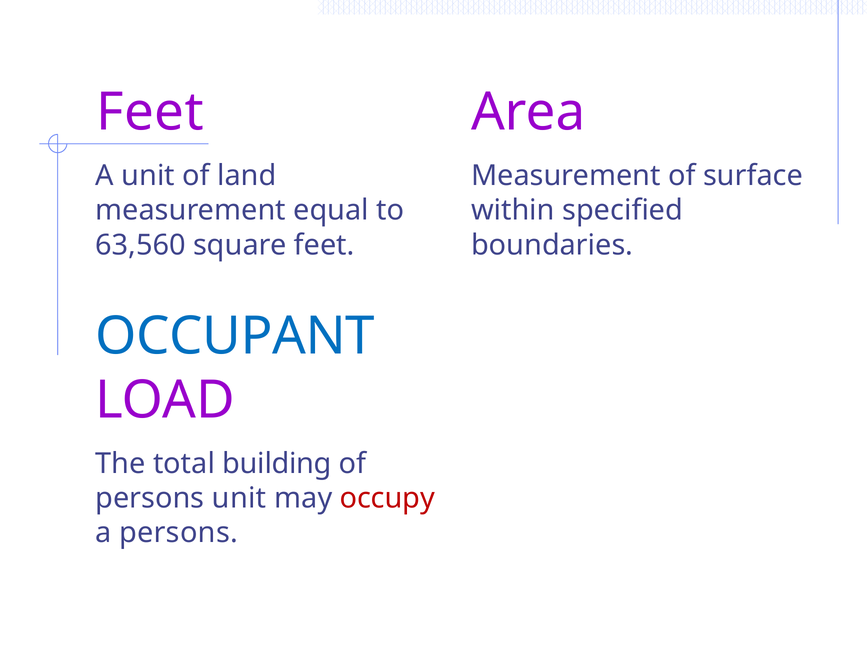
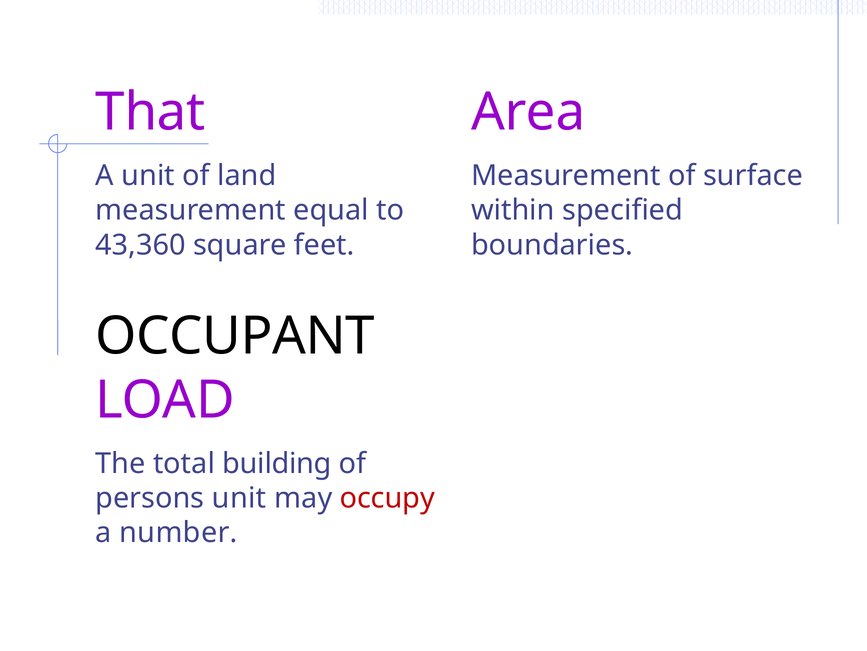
Feet at (150, 112): Feet -> That
63,560: 63,560 -> 43,360
OCCUPANT colour: blue -> black
a persons: persons -> number
